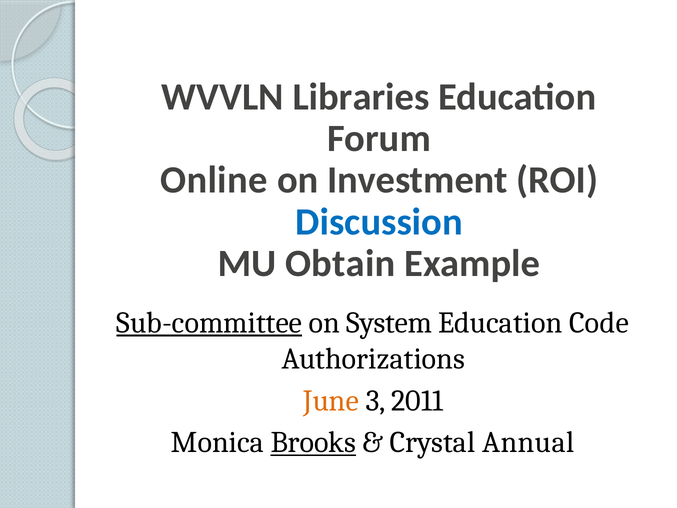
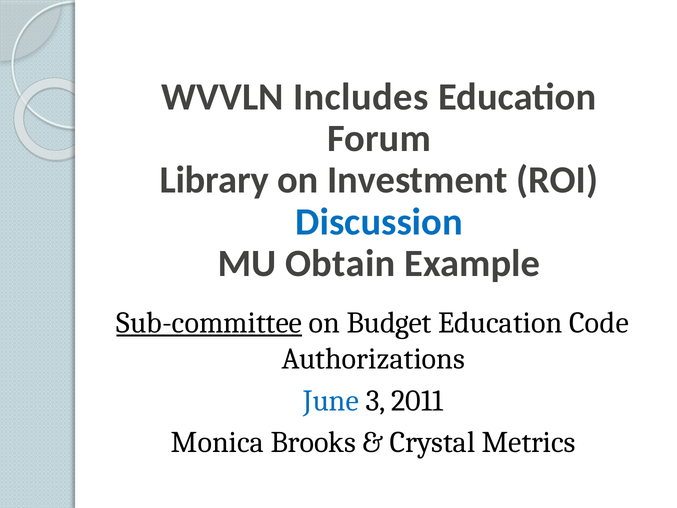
Libraries: Libraries -> Includes
Online: Online -> Library
System: System -> Budget
June colour: orange -> blue
Brooks underline: present -> none
Annual: Annual -> Metrics
